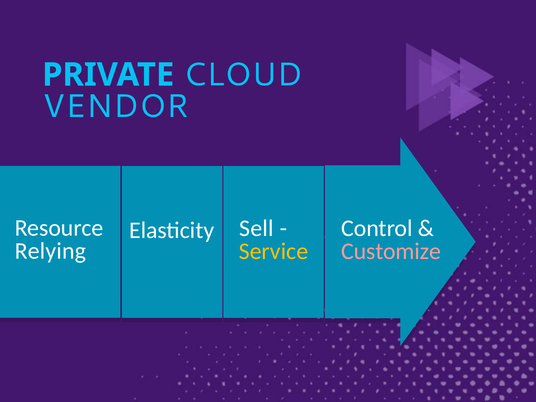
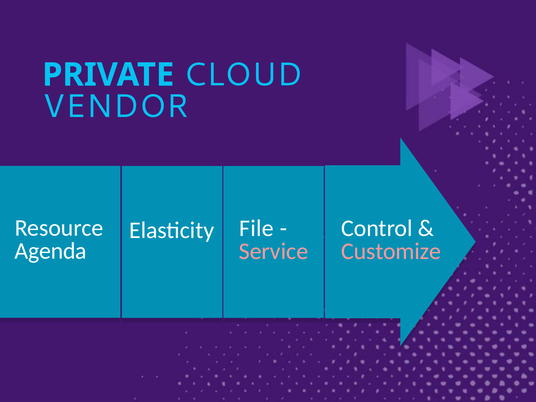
Sell: Sell -> File
Relying: Relying -> Agenda
Service colour: yellow -> pink
